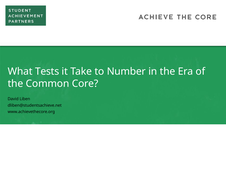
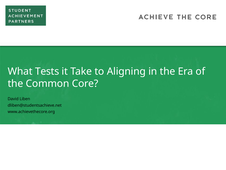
Number: Number -> Aligning
